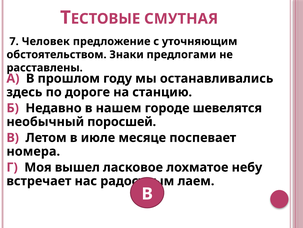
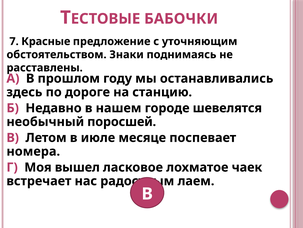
СМУТНАЯ: СМУТНАЯ -> БАБОЧКИ
Человек: Человек -> Красные
предлогами: предлогами -> поднимаясь
небу: небу -> чаек
